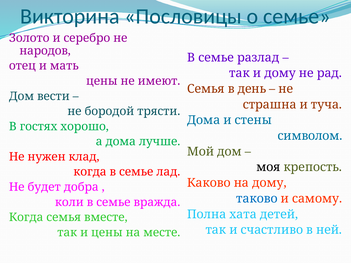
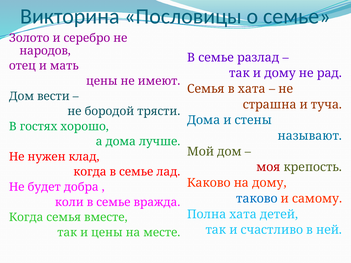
в день: день -> хата
символом: символом -> называют
моя colour: black -> red
